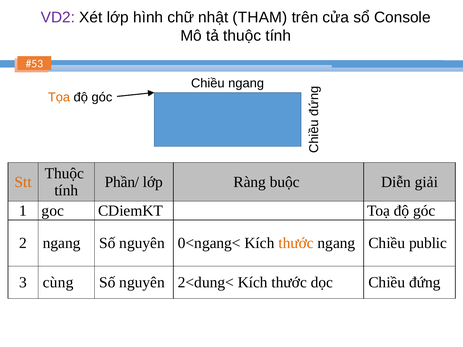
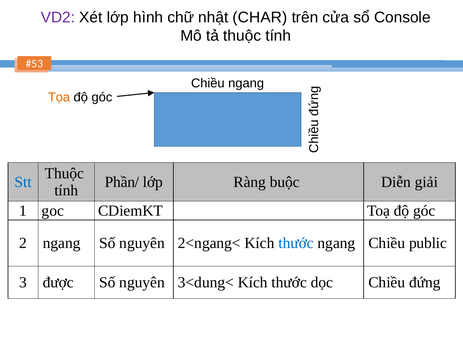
THAM: THAM -> CHAR
Stt colour: orange -> blue
0<ngang<: 0<ngang< -> 2<ngang<
thước at (296, 243) colour: orange -> blue
cùng: cùng -> được
2<dung<: 2<dung< -> 3<dung<
